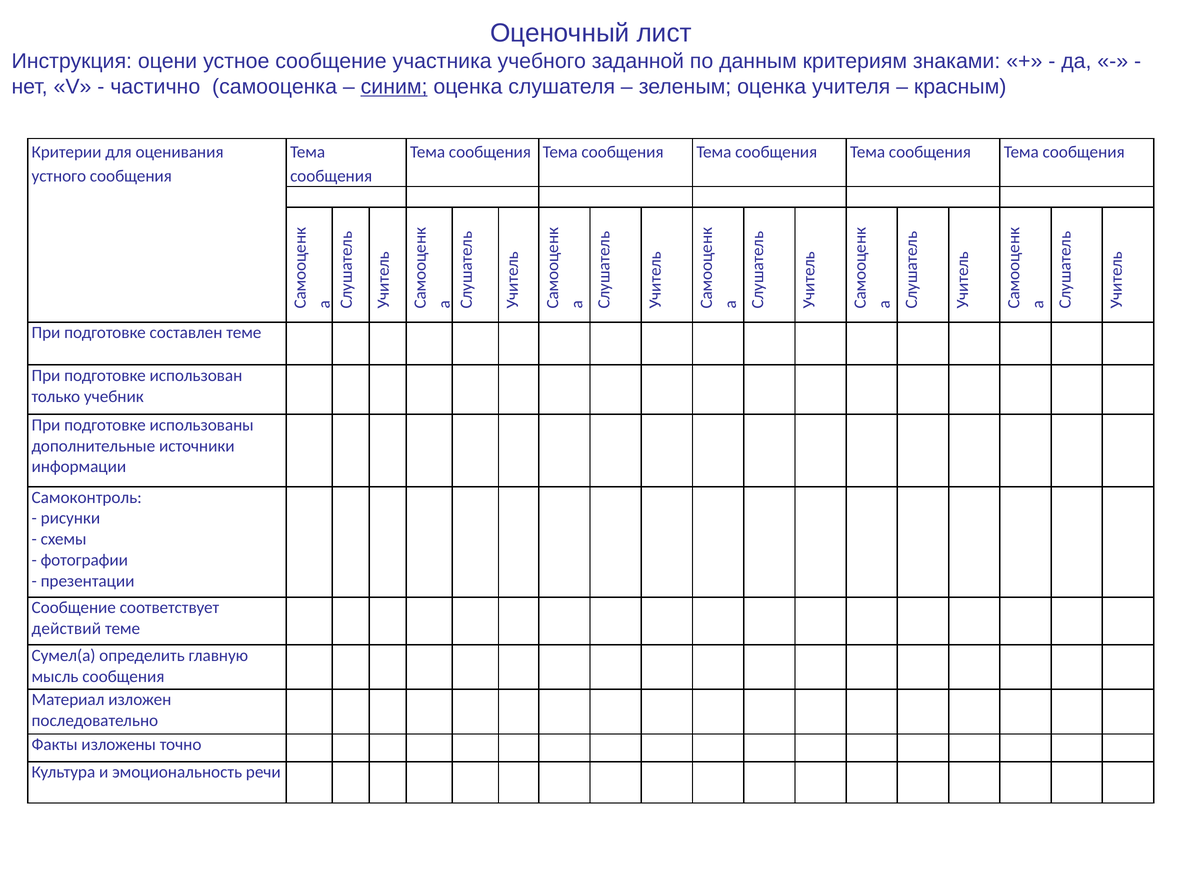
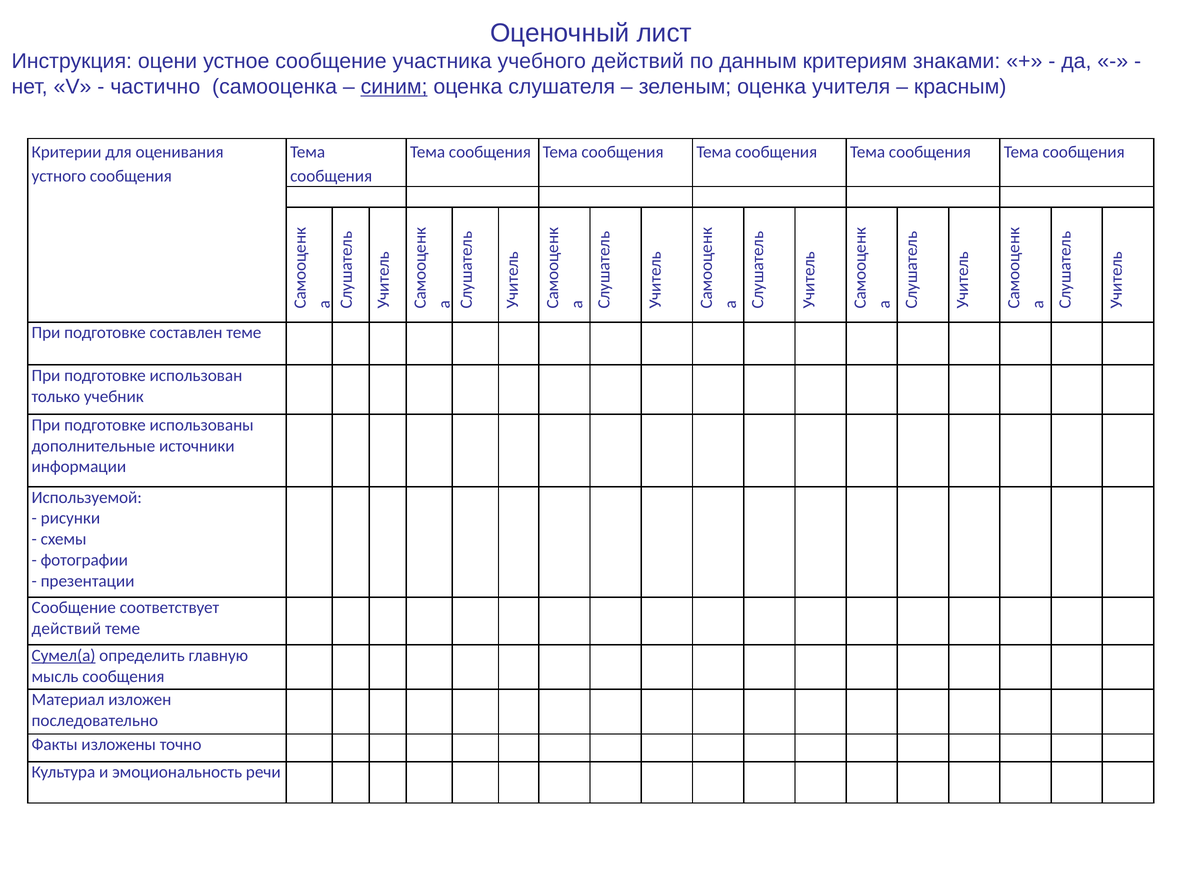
учебного заданной: заданной -> действий
Самоконтроль: Самоконтроль -> Используемой
Сумел(а underline: none -> present
